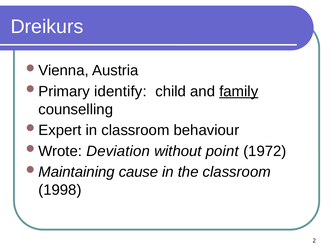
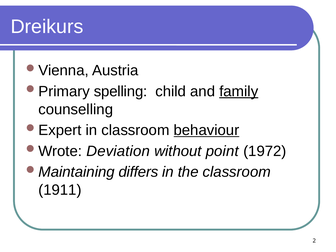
identify: identify -> spelling
behaviour underline: none -> present
cause: cause -> differs
1998: 1998 -> 1911
